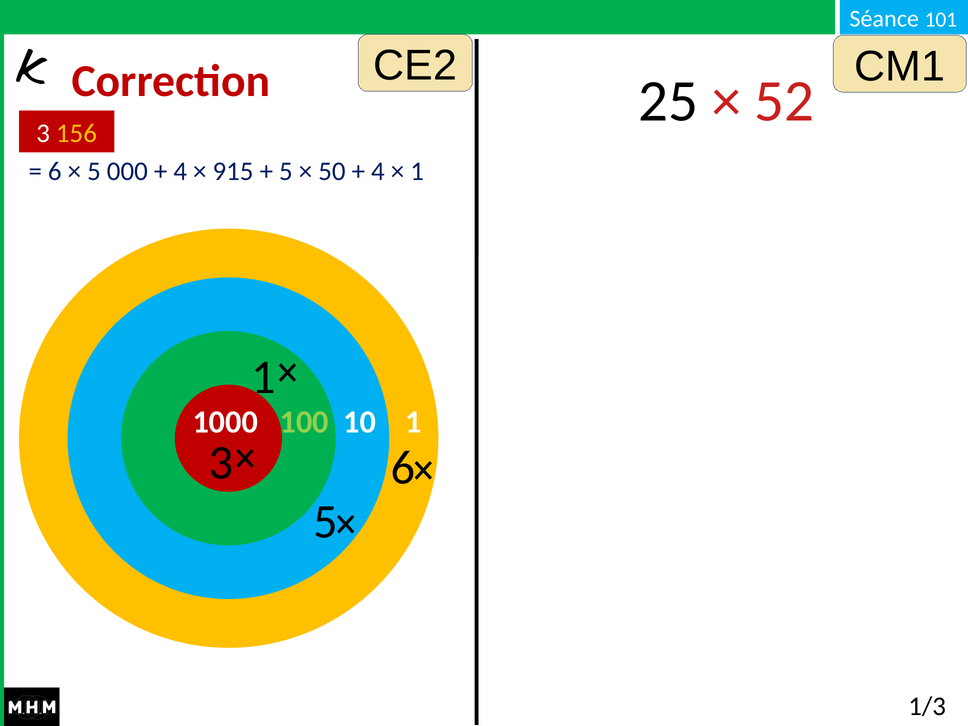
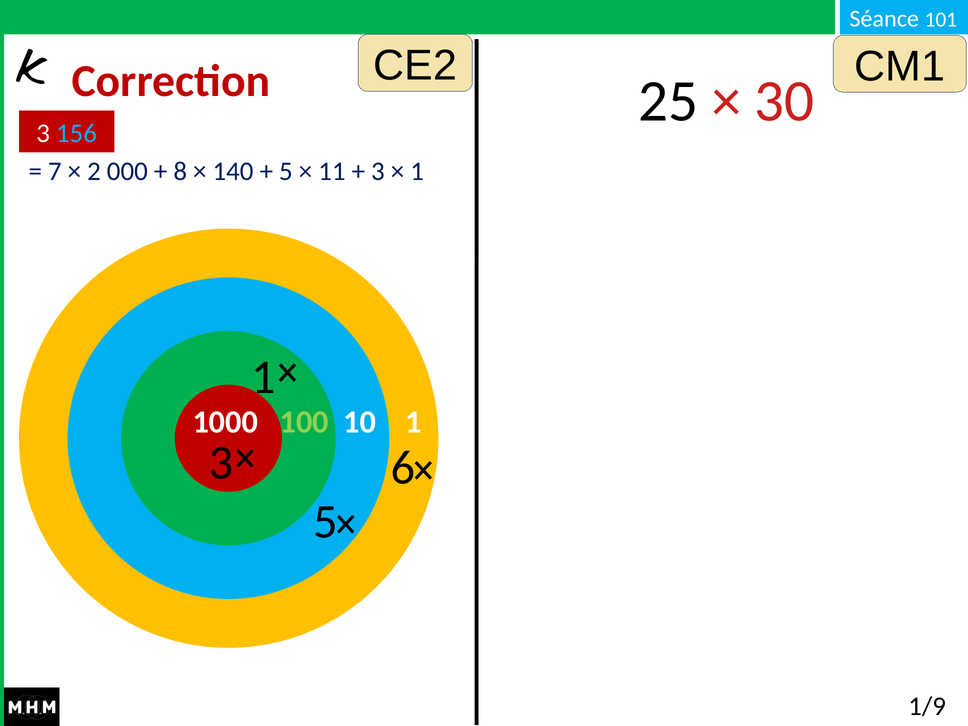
52: 52 -> 30
156 colour: yellow -> light blue
6 at (55, 171): 6 -> 7
5 at (94, 171): 5 -> 2
4 at (180, 171): 4 -> 8
915: 915 -> 140
50: 50 -> 11
4 at (378, 171): 4 -> 3
1/3: 1/3 -> 1/9
